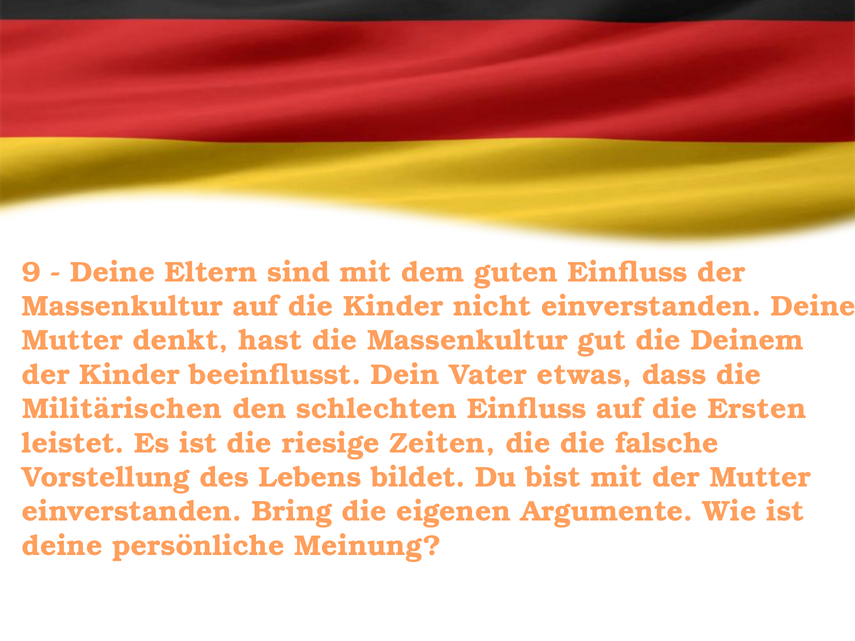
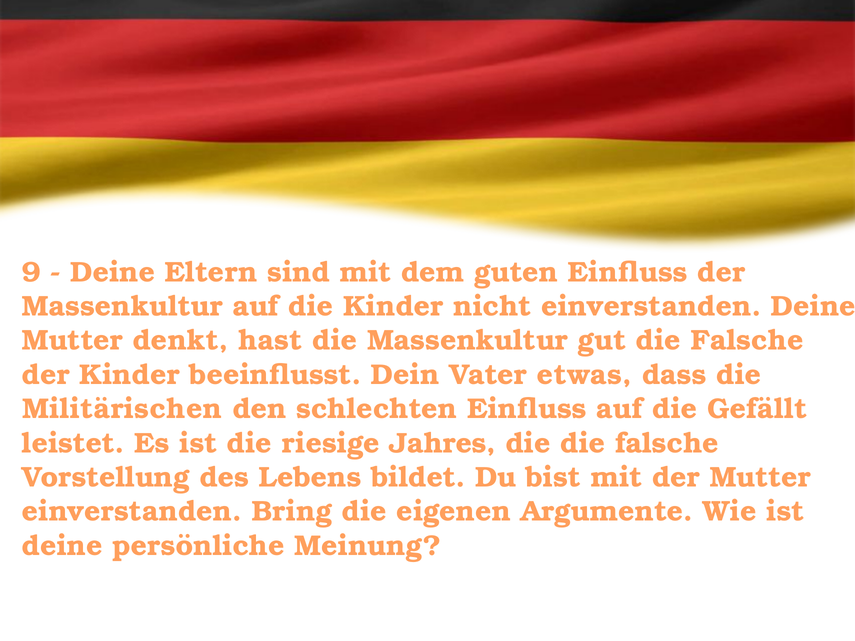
gut die Deinem: Deinem -> Falsche
Ersten: Ersten -> Gefällt
Zeiten: Zeiten -> Jahres
